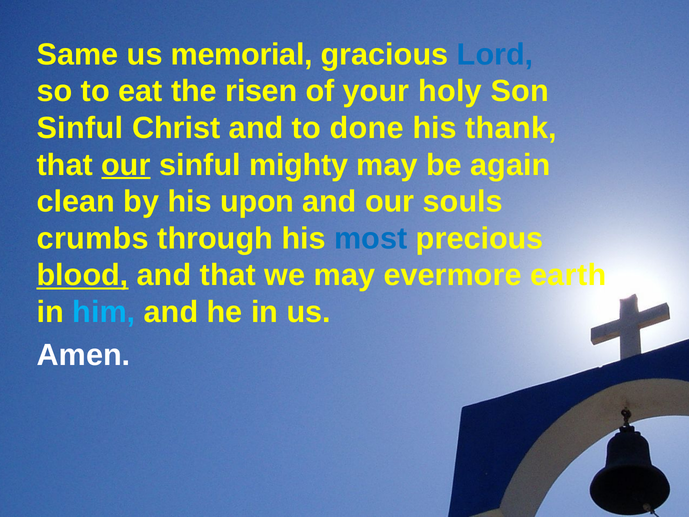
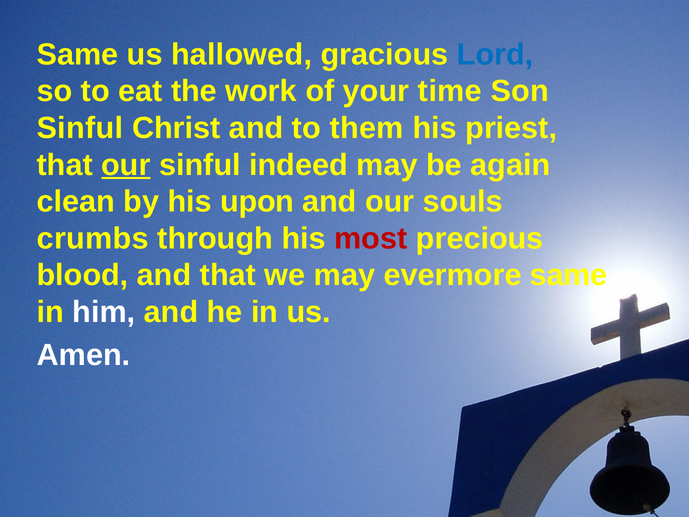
memorial: memorial -> hallowed
risen: risen -> work
holy: holy -> time
done: done -> them
thank: thank -> priest
mighty: mighty -> indeed
most colour: blue -> red
blood underline: present -> none
evermore earth: earth -> same
him colour: light blue -> white
